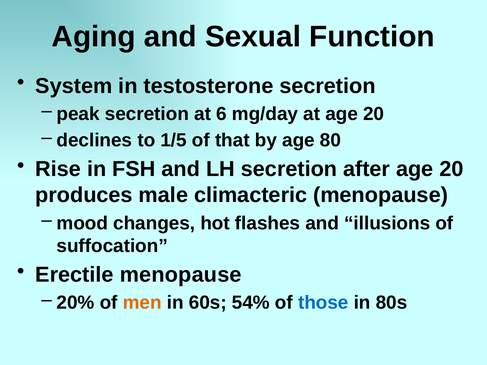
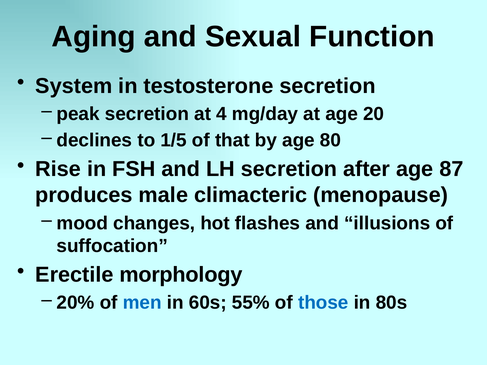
6: 6 -> 4
after age 20: 20 -> 87
Erectile menopause: menopause -> morphology
men colour: orange -> blue
54%: 54% -> 55%
